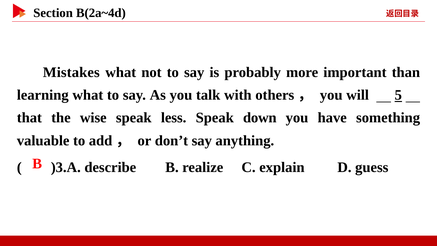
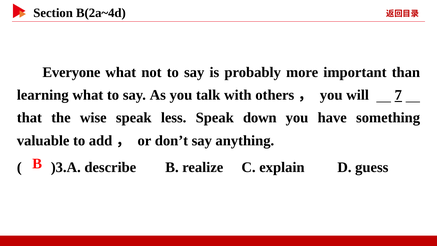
Mistakes: Mistakes -> Everyone
5: 5 -> 7
